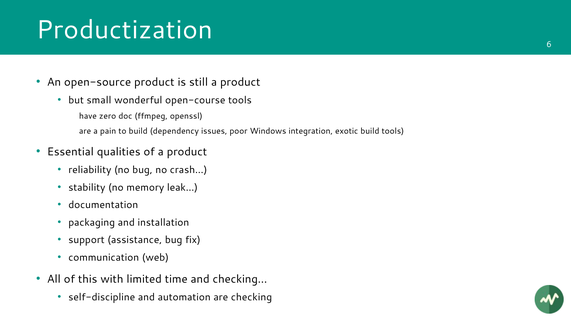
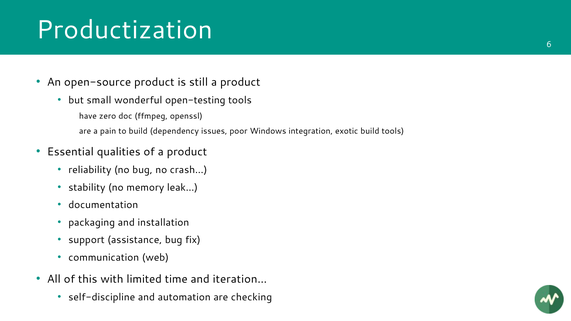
open-course: open-course -> open-testing
checking…: checking… -> iteration…
